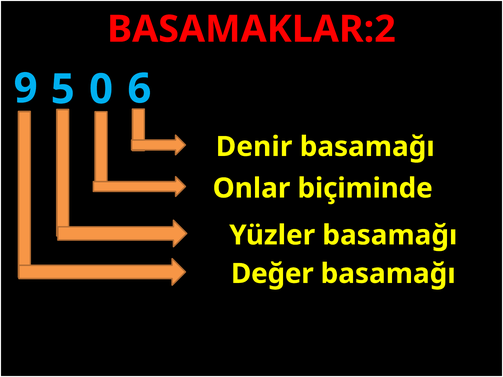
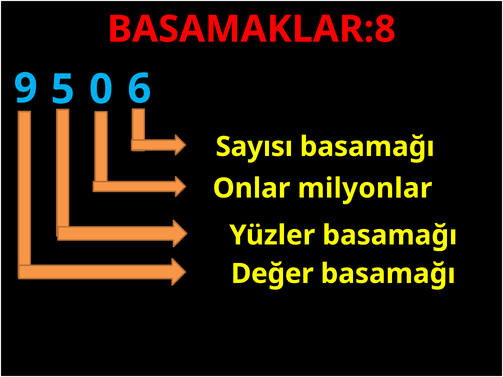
BASAMAKLAR:2: BASAMAKLAR:2 -> BASAMAKLAR:8
Denir: Denir -> Sayısı
biçiminde: biçiminde -> milyonlar
